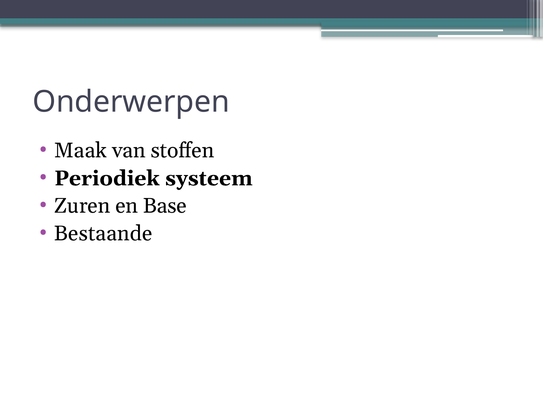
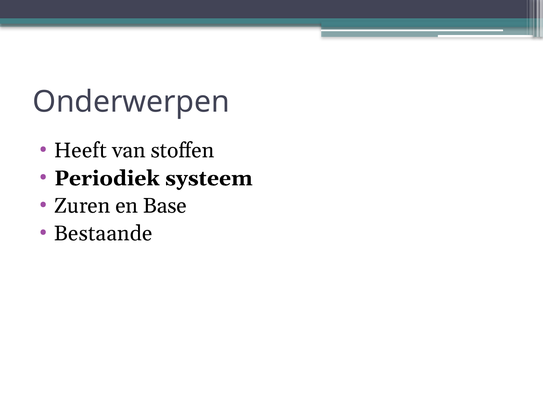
Maak: Maak -> Heeft
